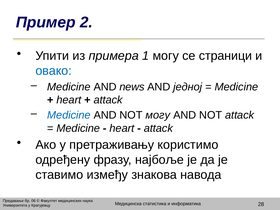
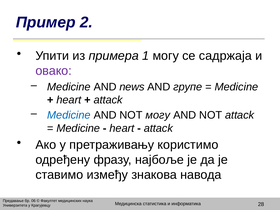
страници: страници -> садржаја
овако colour: blue -> purple
једној: једној -> групе
